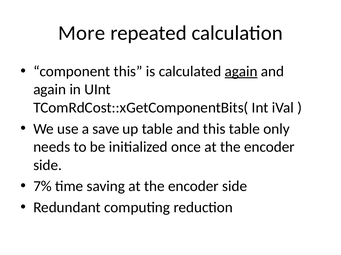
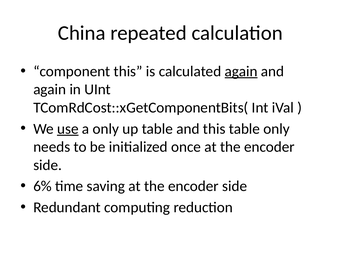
More: More -> China
use underline: none -> present
a save: save -> only
7%: 7% -> 6%
